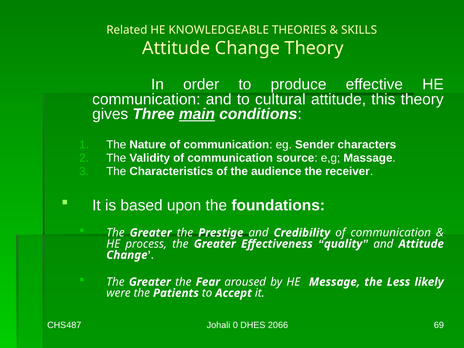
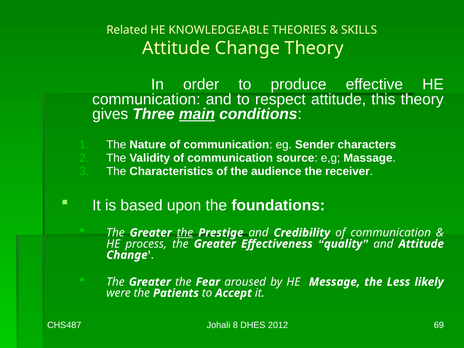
cultural: cultural -> respect
the at (185, 233) underline: none -> present
0: 0 -> 8
2066: 2066 -> 2012
